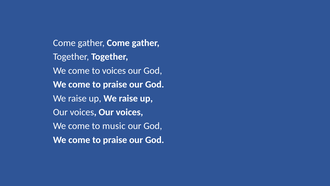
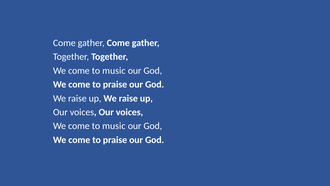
voices at (114, 70): voices -> music
